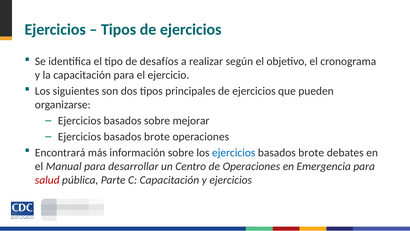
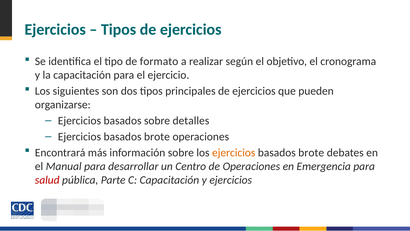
desafíos: desafíos -> formato
mejorar: mejorar -> detalles
ejercicios at (234, 152) colour: blue -> orange
